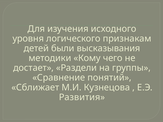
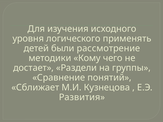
признакам: признакам -> применять
высказывания: высказывания -> рассмотрение
